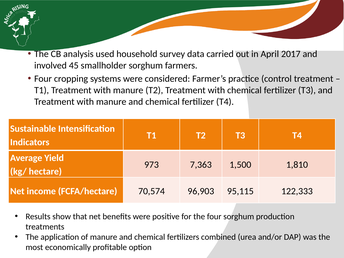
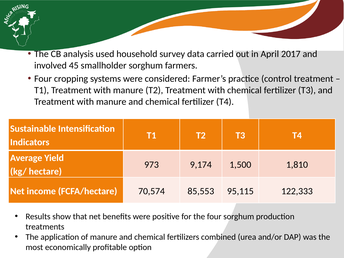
7,363: 7,363 -> 9,174
96,903: 96,903 -> 85,553
